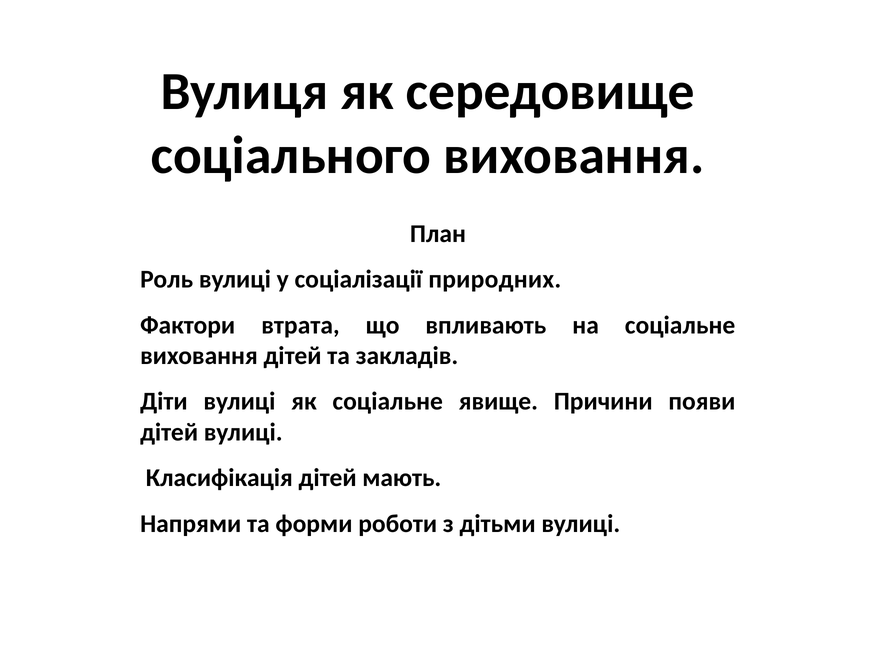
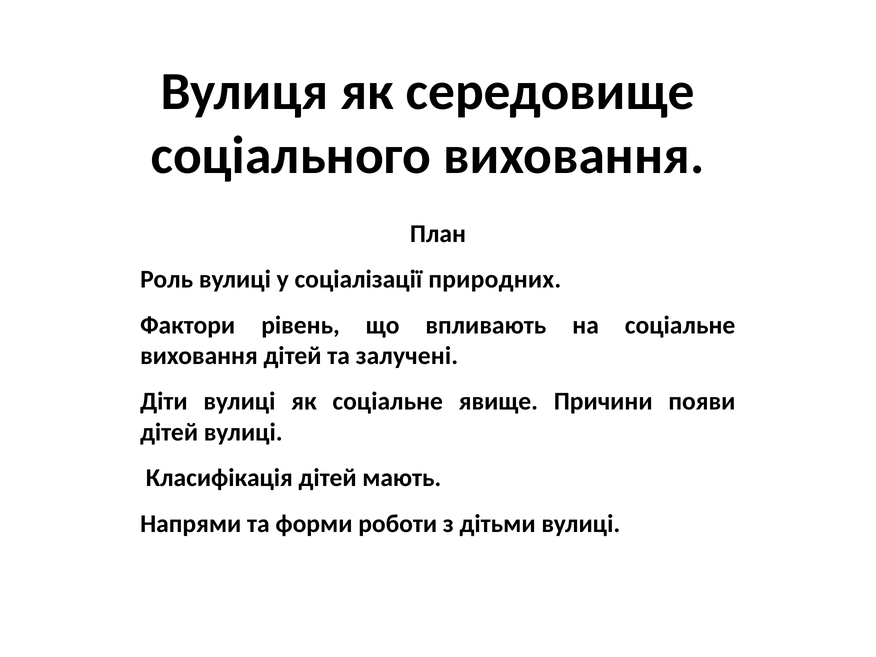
втрата: втрата -> рівень
закладів: закладів -> залучені
